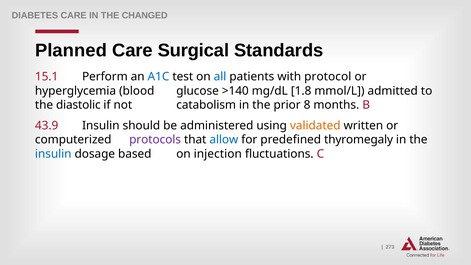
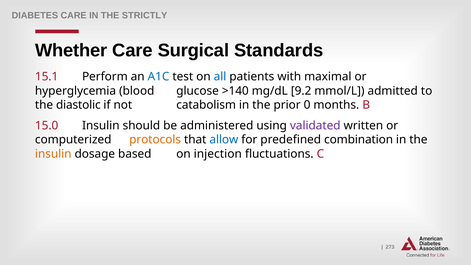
CHANGED: CHANGED -> STRICTLY
Planned: Planned -> Whether
protocol: protocol -> maximal
1.8: 1.8 -> 9.2
8: 8 -> 0
43.9: 43.9 -> 15.0
validated colour: orange -> purple
protocols colour: purple -> orange
thyromegaly: thyromegaly -> combination
insulin at (53, 154) colour: blue -> orange
